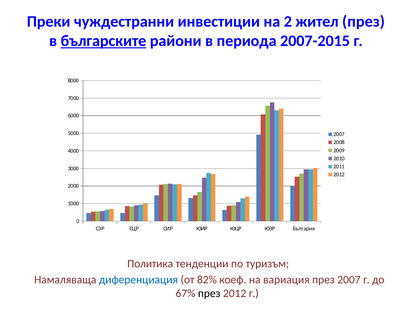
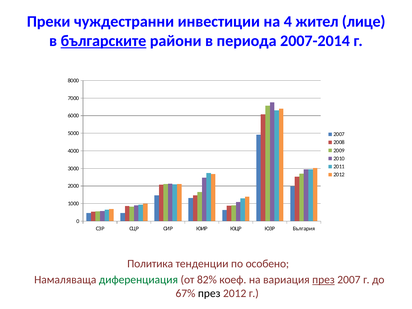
2: 2 -> 4
жител през: през -> лице
2007-2015: 2007-2015 -> 2007-2014
туризъм: туризъм -> особено
диференциация colour: blue -> green
през at (323, 280) underline: none -> present
